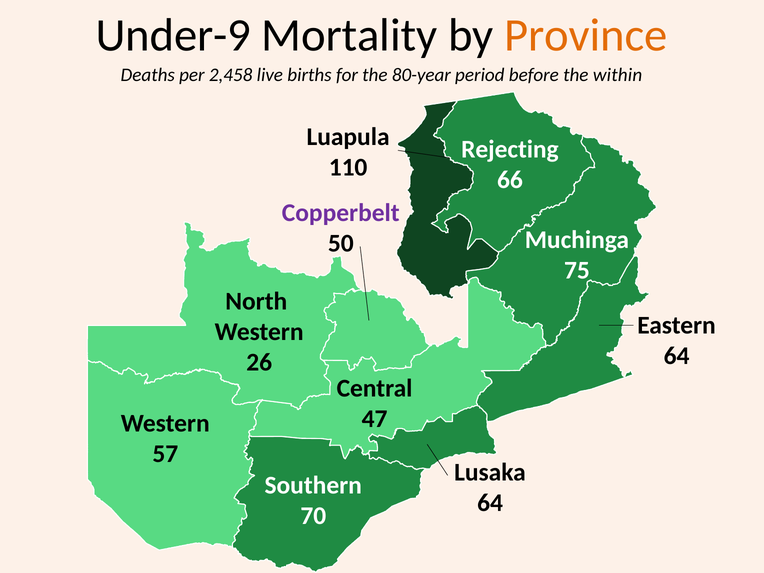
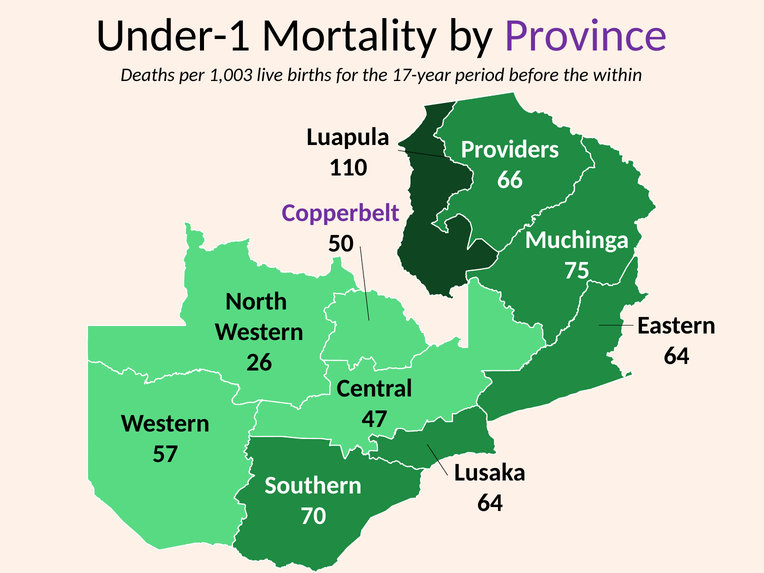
Under-9: Under-9 -> Under-1
Province colour: orange -> purple
2,458: 2,458 -> 1,003
80-year: 80-year -> 17-year
Rejecting: Rejecting -> Providers
